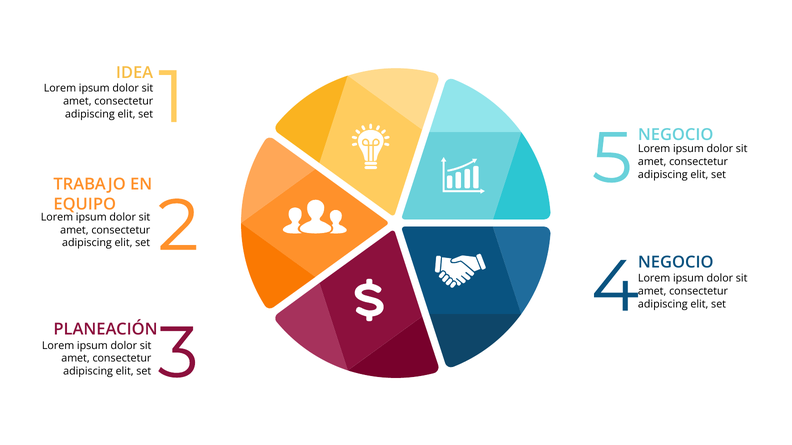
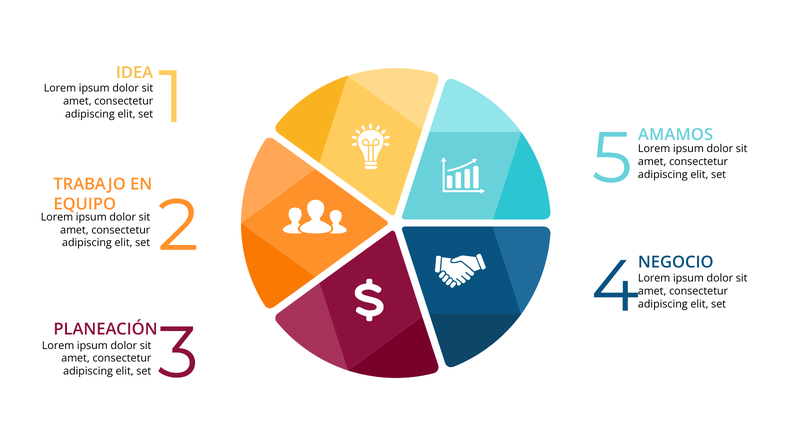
NEGOCIO at (676, 135): NEGOCIO -> AMAMOS
